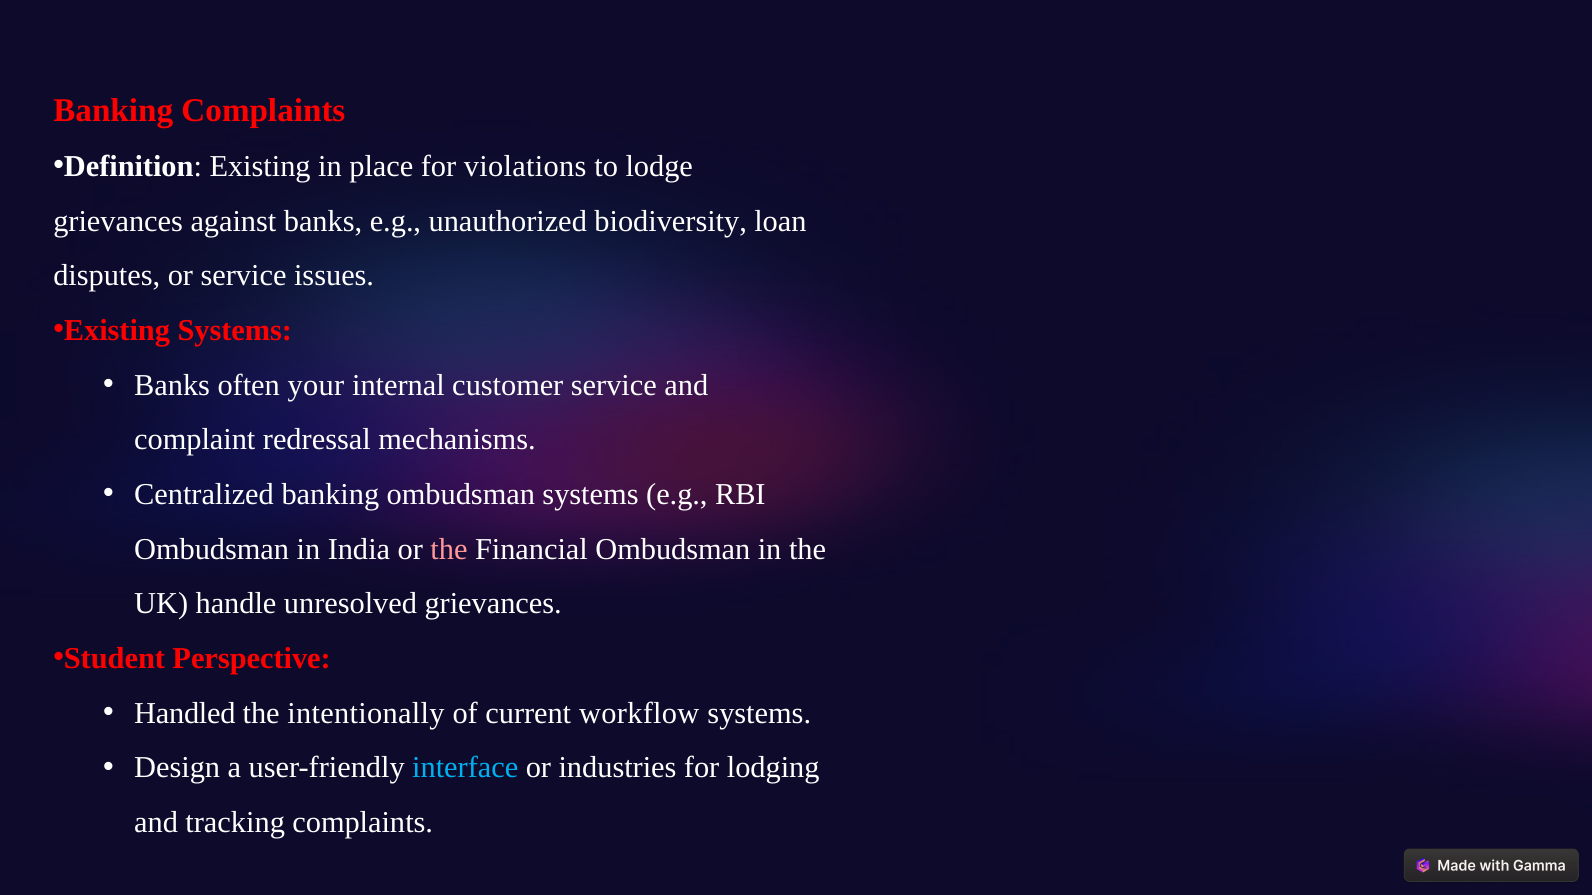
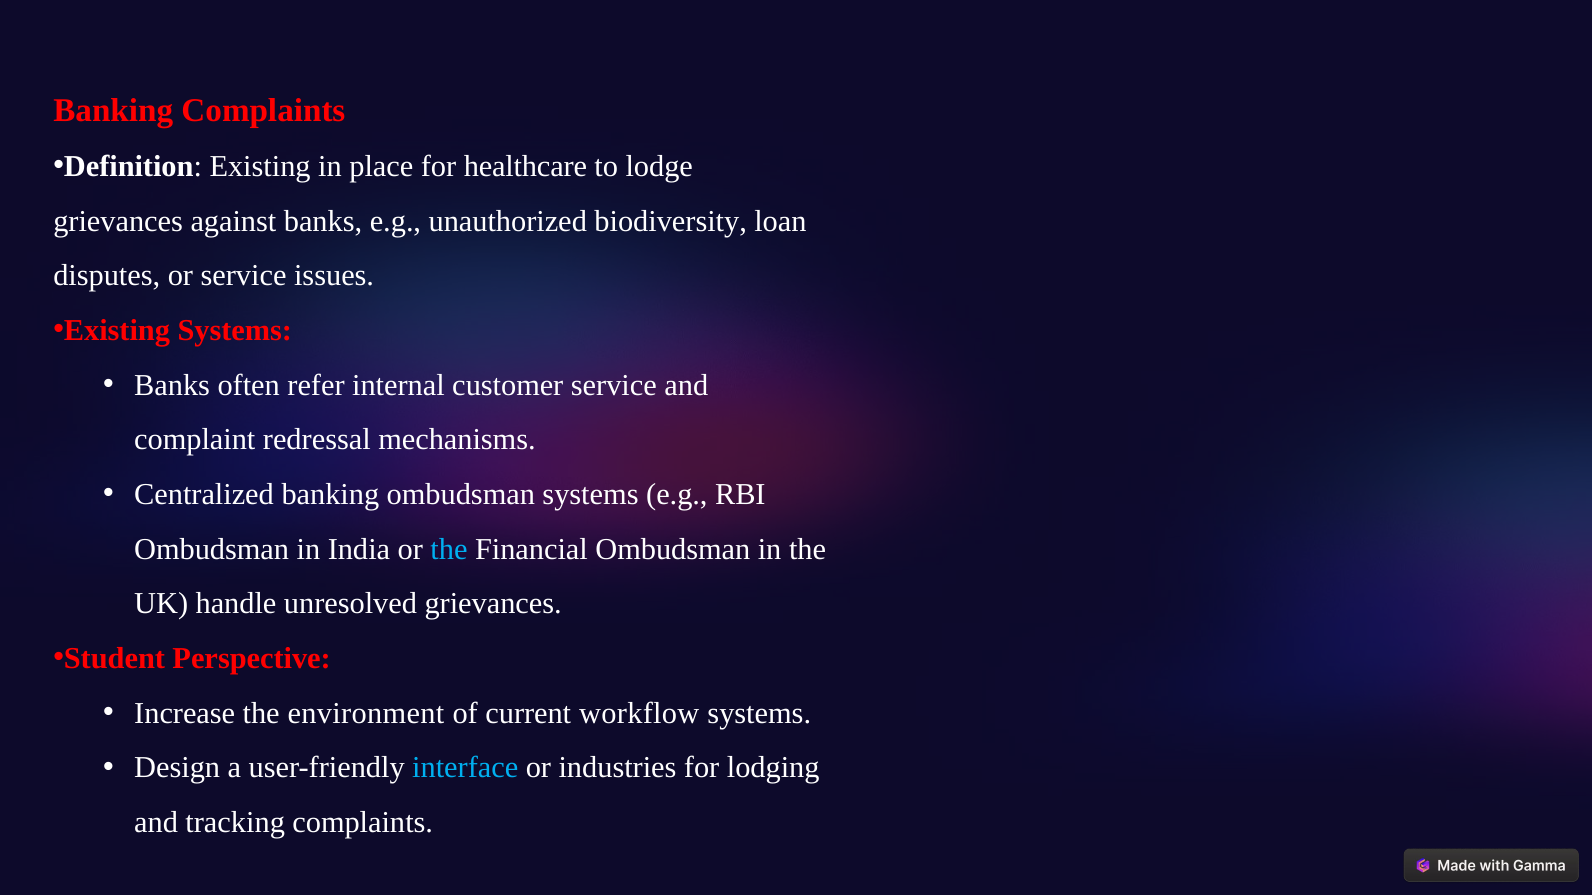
violations: violations -> healthcare
your: your -> refer
the at (449, 549) colour: pink -> light blue
Handled: Handled -> Increase
intentionally: intentionally -> environment
